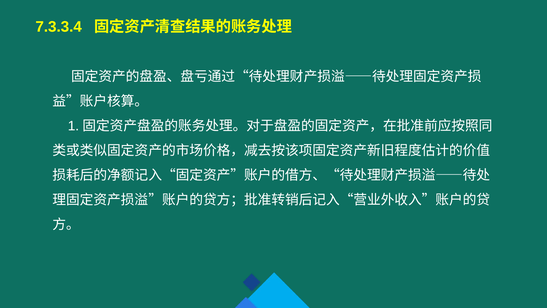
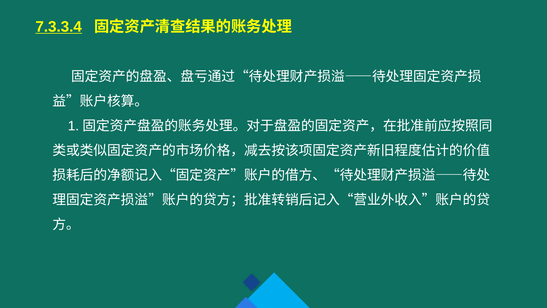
7.3.3.4 underline: none -> present
